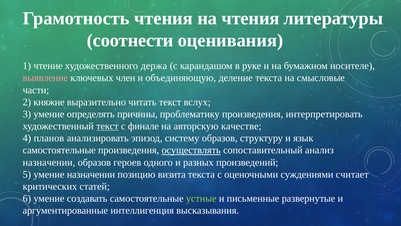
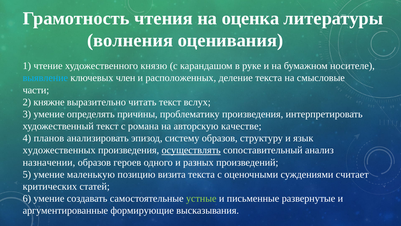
на чтения: чтения -> оценка
соотнести: соотнести -> волнения
держа: держа -> князю
выявление colour: pink -> light blue
объединяющую: объединяющую -> расположенных
текст at (107, 126) underline: present -> none
финале: финале -> романа
самостоятельные at (59, 150): самостоятельные -> художественных
умение назначении: назначении -> маленькую
интеллигенция: интеллигенция -> формирующие
